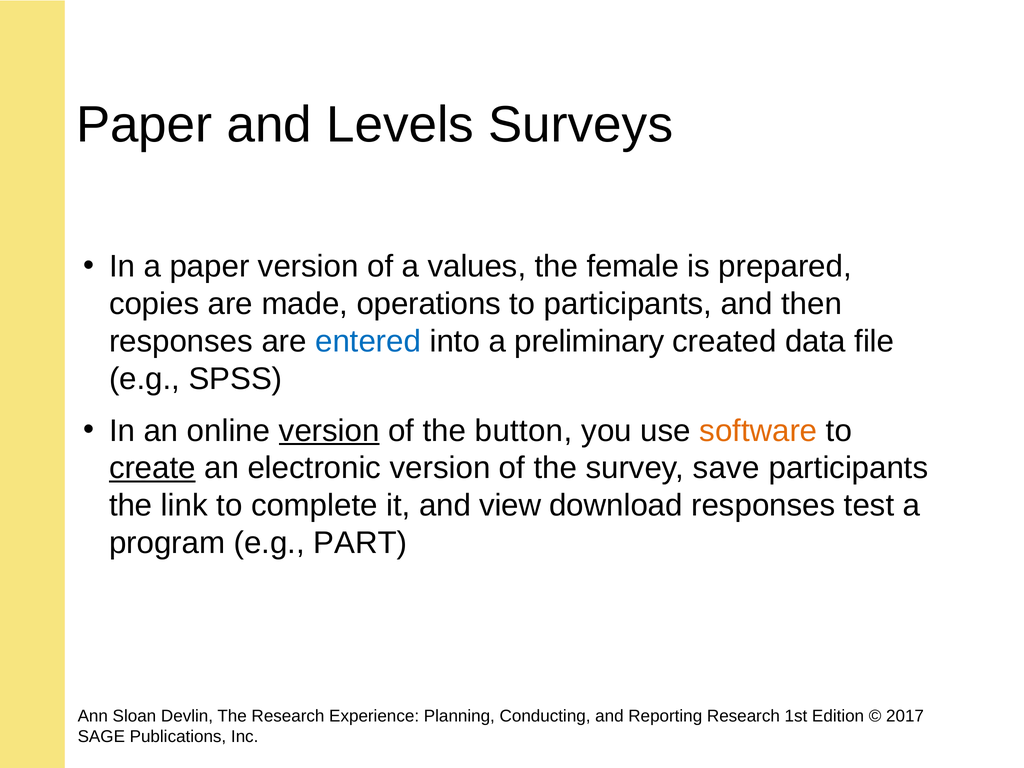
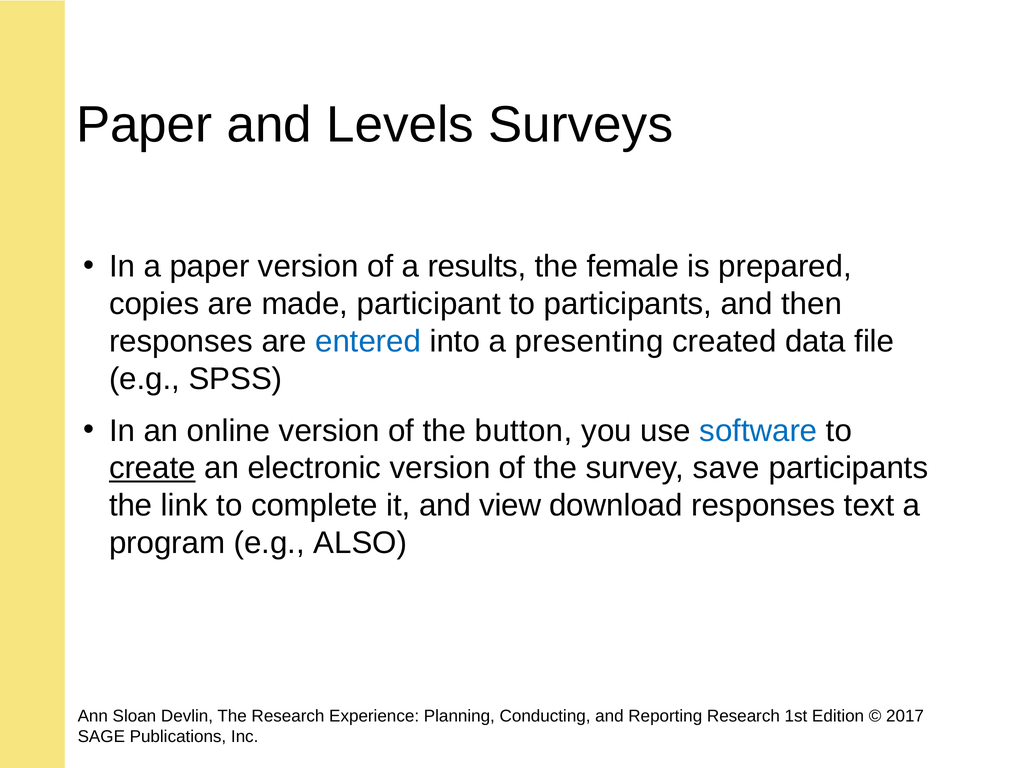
values: values -> results
operations: operations -> participant
preliminary: preliminary -> presenting
version at (329, 431) underline: present -> none
software colour: orange -> blue
test: test -> text
PART: PART -> ALSO
